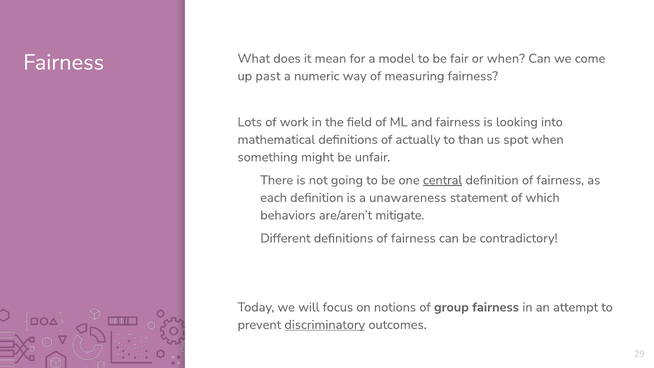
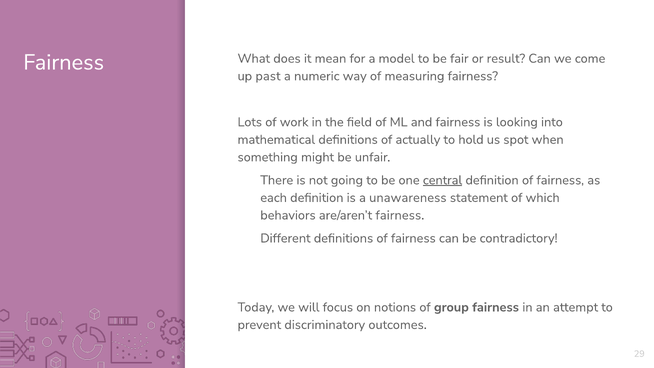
or when: when -> result
than: than -> hold
are/aren’t mitigate: mitigate -> fairness
discriminatory underline: present -> none
